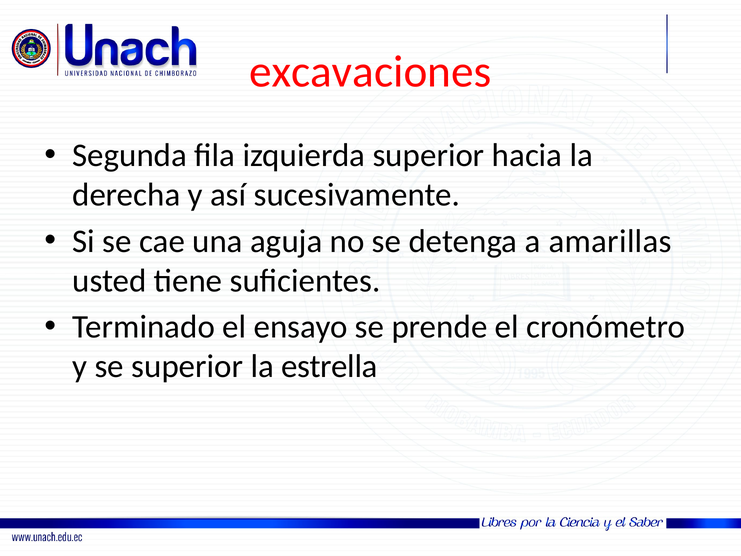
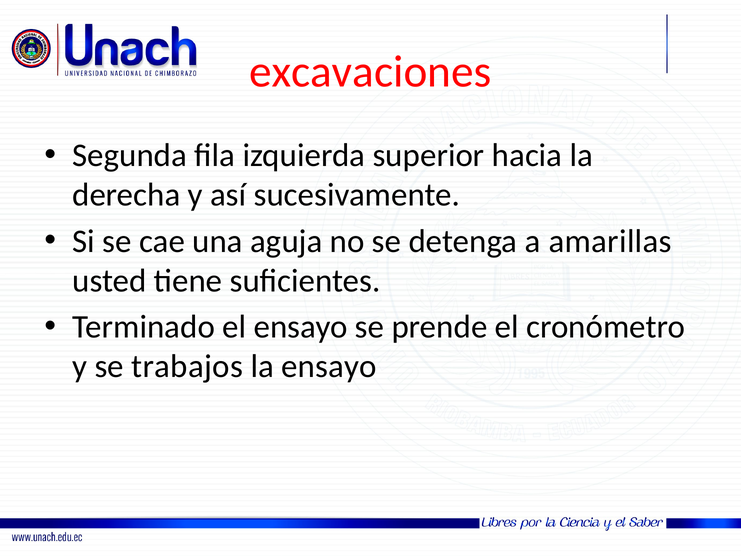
se superior: superior -> trabajos
la estrella: estrella -> ensayo
